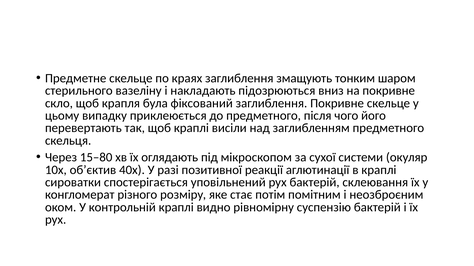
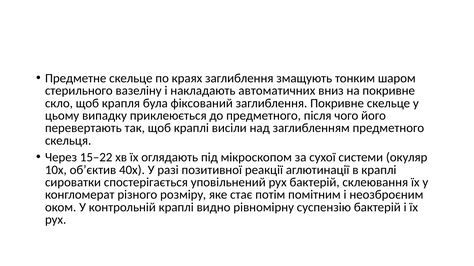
підозрюються: підозрюються -> автоматичних
15–80: 15–80 -> 15–22
